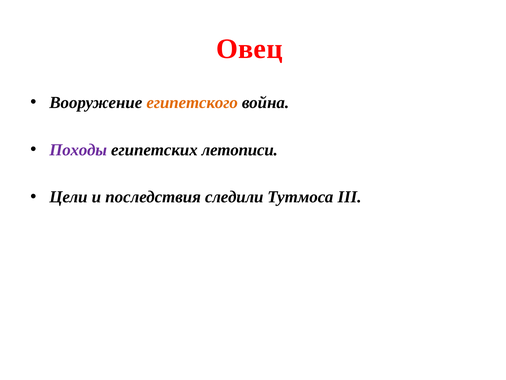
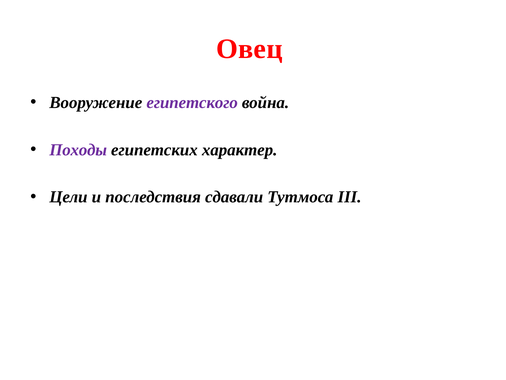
египетского colour: orange -> purple
летописи: летописи -> характер
следили: следили -> сдавали
